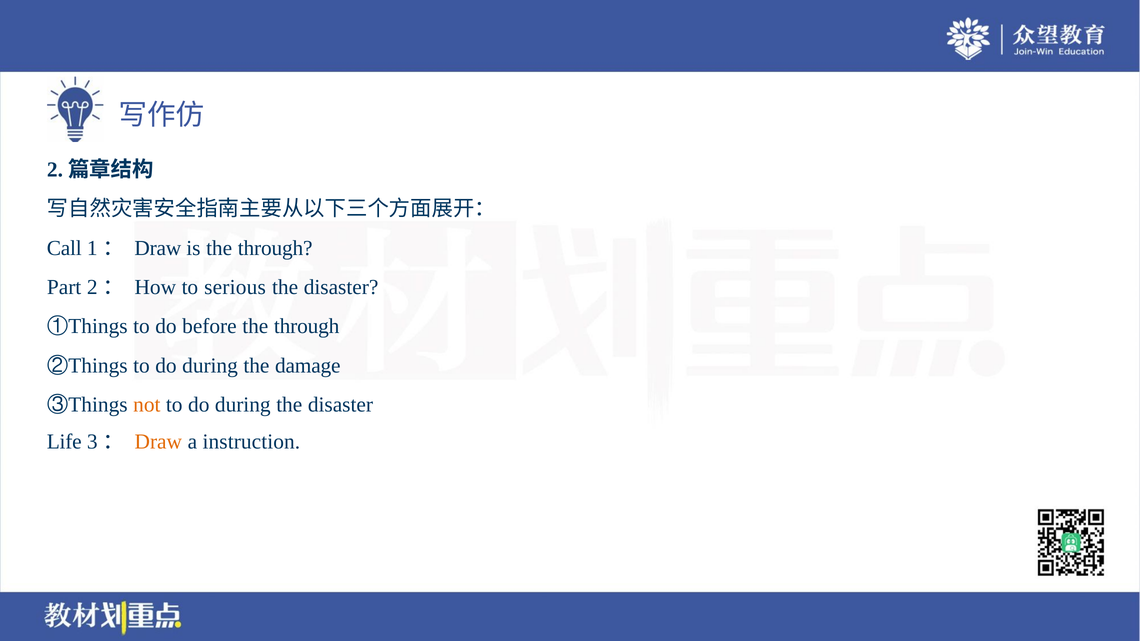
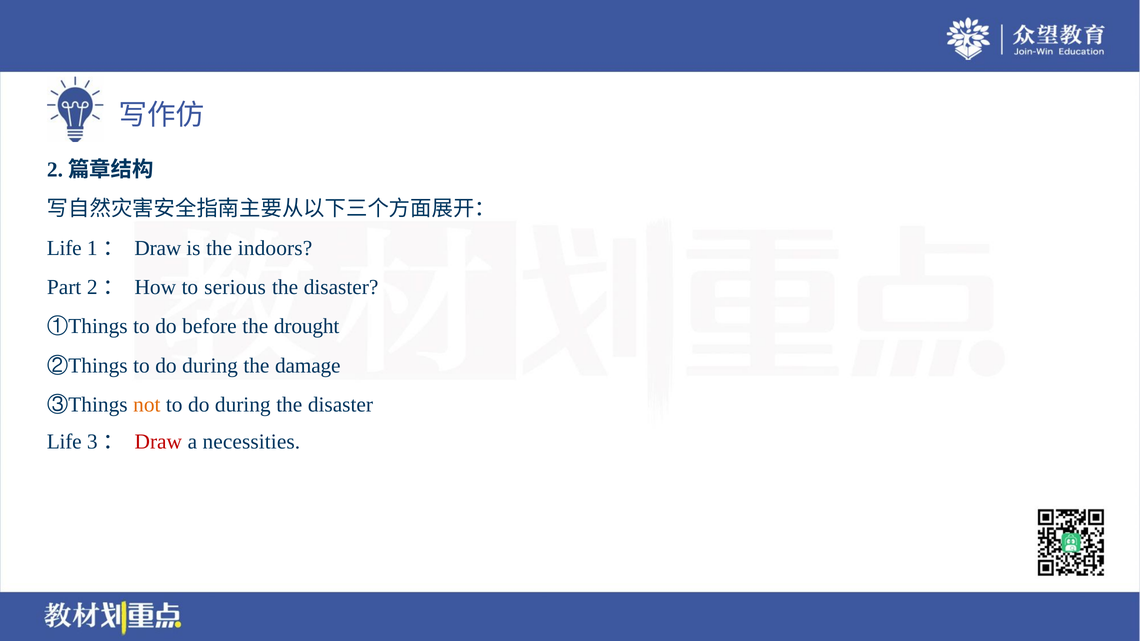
Call at (64, 248): Call -> Life
is the through: through -> indoors
before the through: through -> drought
Draw at (158, 442) colour: orange -> red
instruction: instruction -> necessities
